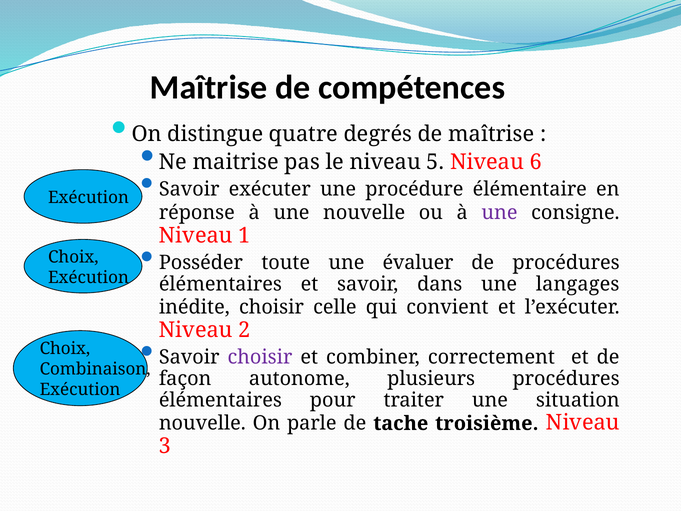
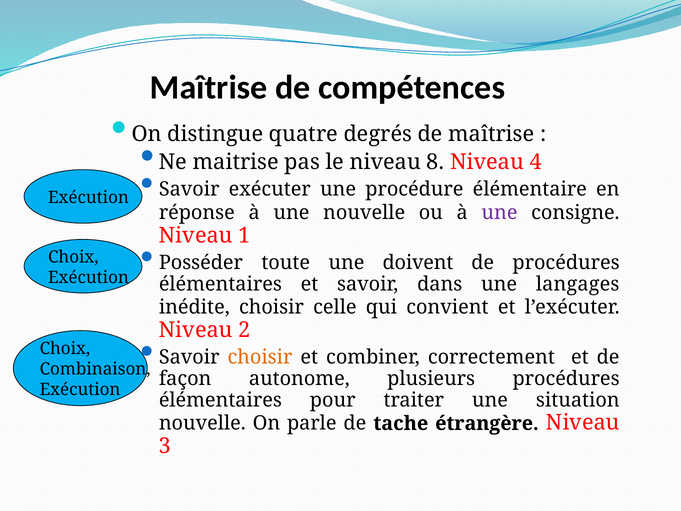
5: 5 -> 8
6: 6 -> 4
évaluer: évaluer -> doivent
choisir at (260, 357) colour: purple -> orange
troisième: troisième -> étrangère
